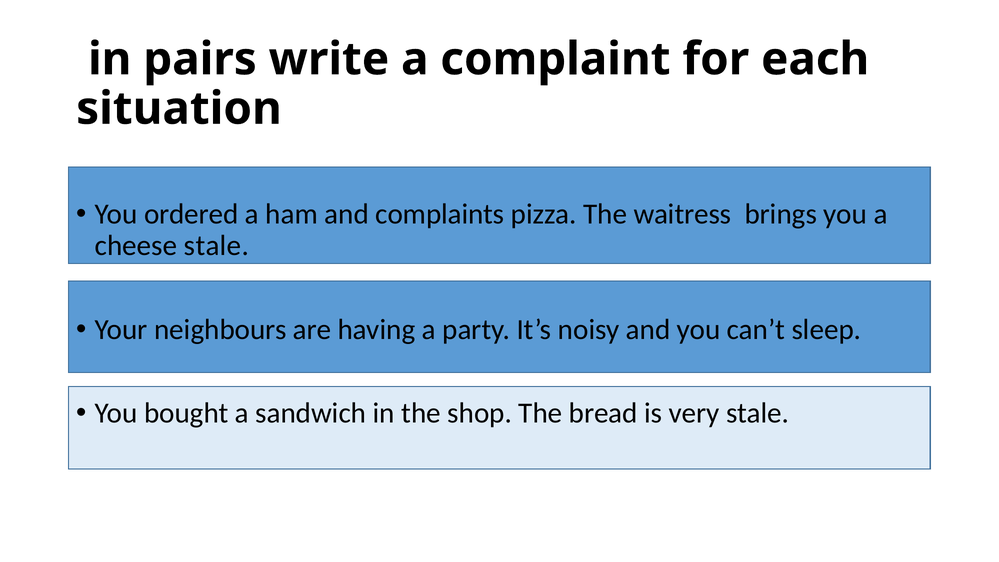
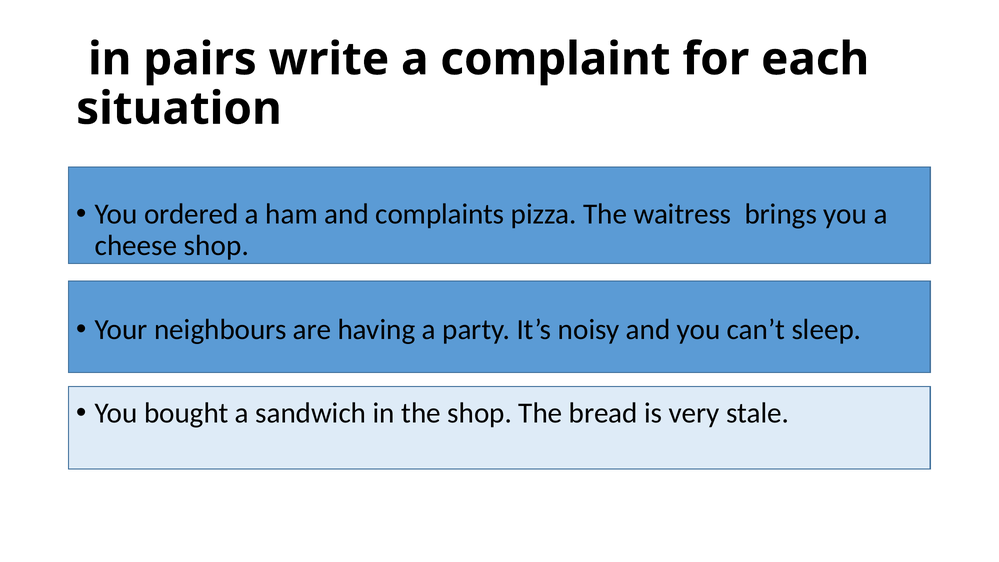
cheese stale: stale -> shop
